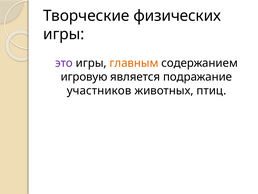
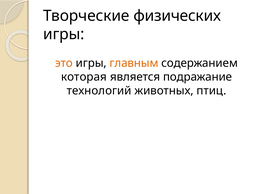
это colour: purple -> orange
игровую: игровую -> которая
участников: участников -> технологий
